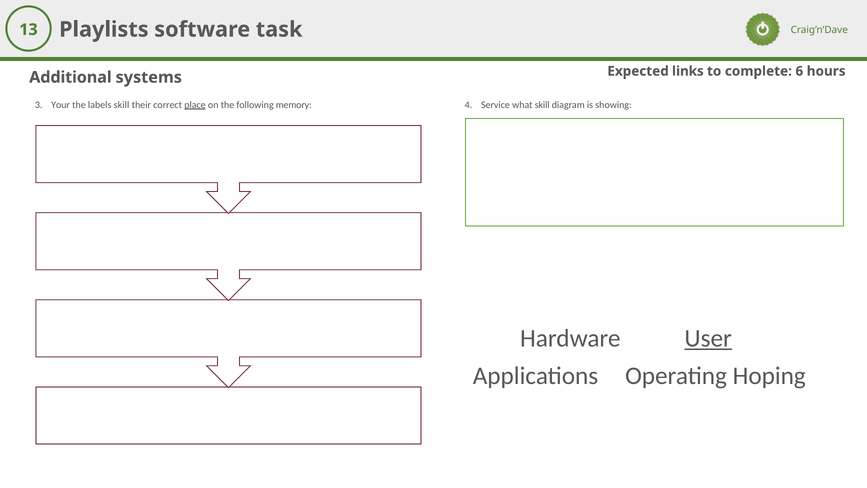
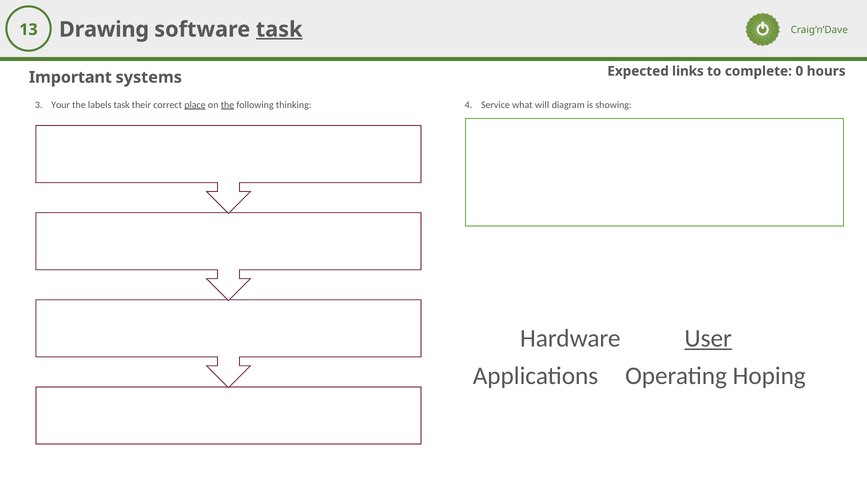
Playlists: Playlists -> Drawing
task at (279, 29) underline: none -> present
6: 6 -> 0
Additional: Additional -> Important
labels skill: skill -> task
the at (227, 105) underline: none -> present
memory: memory -> thinking
what skill: skill -> will
